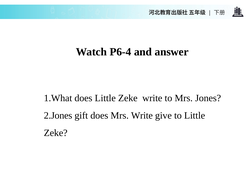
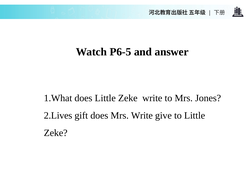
P6-4: P6-4 -> P6-5
2.Jones: 2.Jones -> 2.Lives
